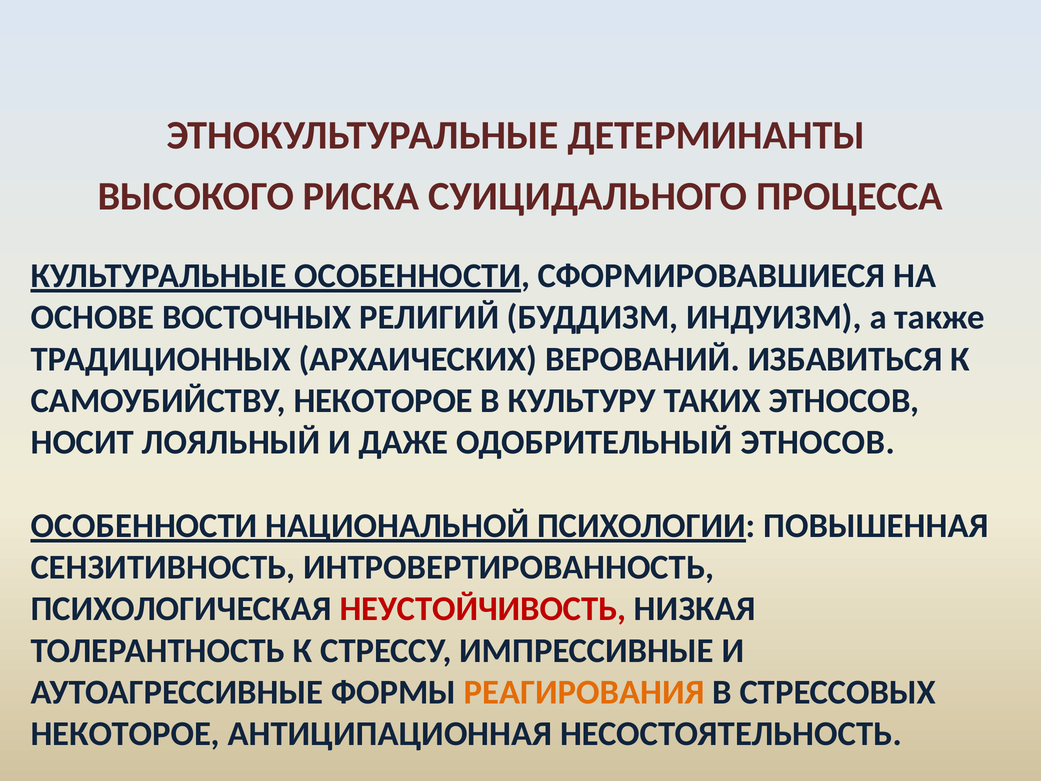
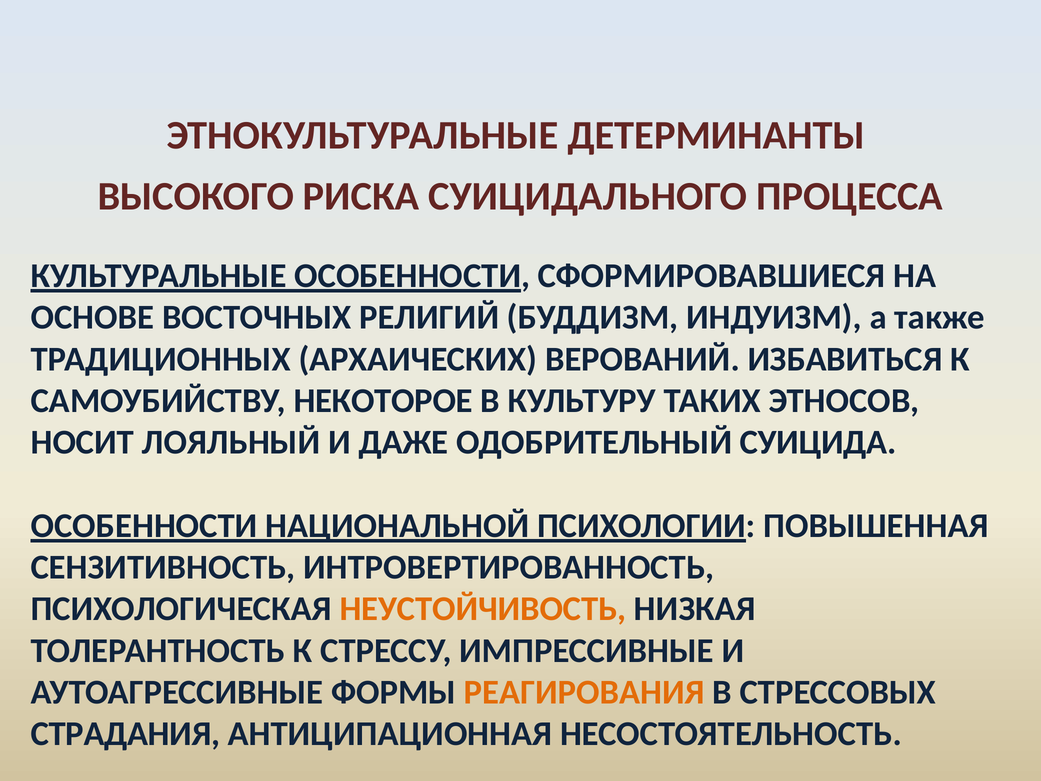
ОДОБРИТЕЛЬНЫЙ ЭТНОСОВ: ЭТНОСОВ -> СУИЦИДА
НЕУСТОЙЧИВОСТЬ colour: red -> orange
НЕКОТОРОЕ at (125, 734): НЕКОТОРОЕ -> СТРАДАНИЯ
